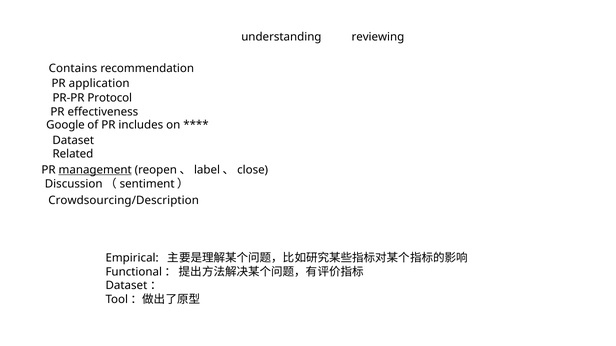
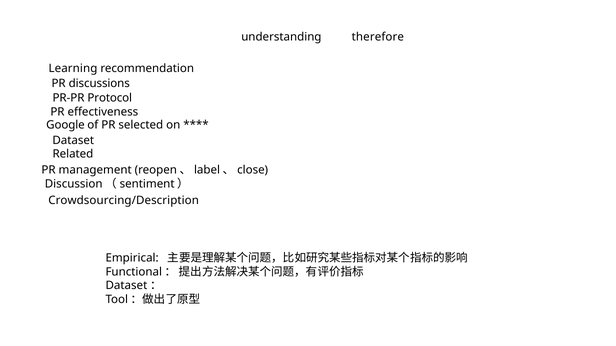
reviewing: reviewing -> therefore
Contains: Contains -> Learning
application: application -> discussions
includes: includes -> selected
management underline: present -> none
